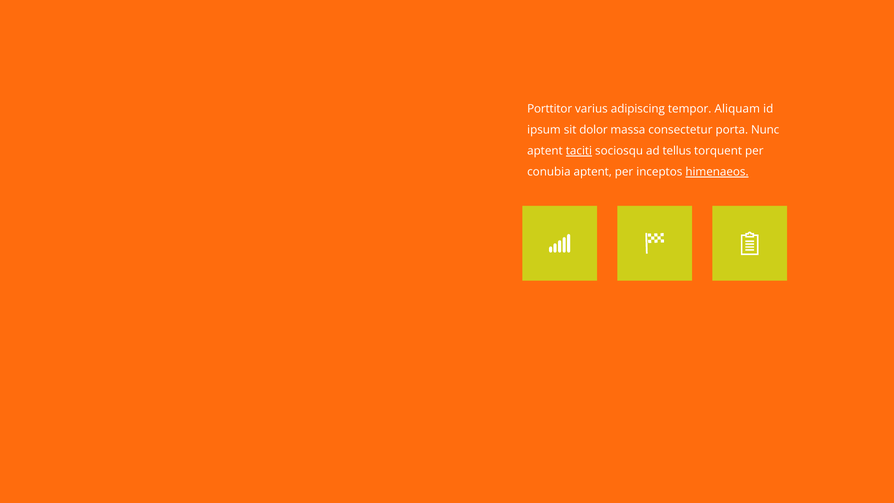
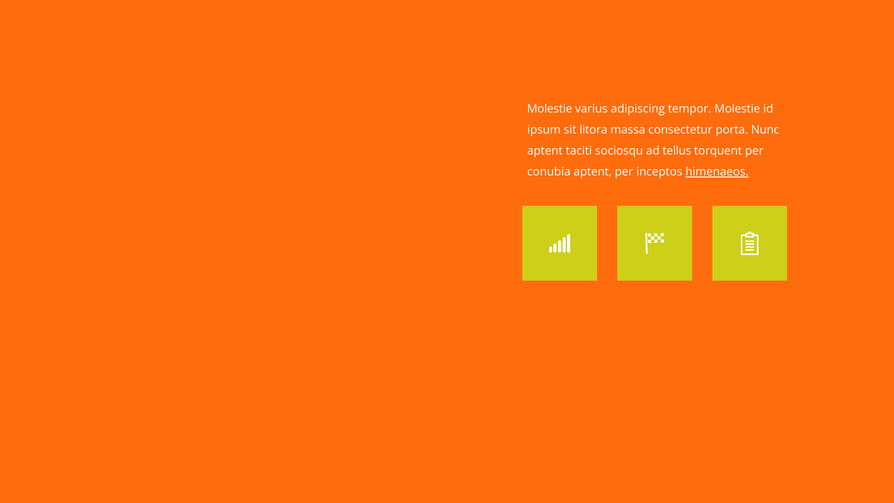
Porttitor at (550, 109): Porttitor -> Molestie
tempor Aliquam: Aliquam -> Molestie
dolor: dolor -> litora
taciti underline: present -> none
